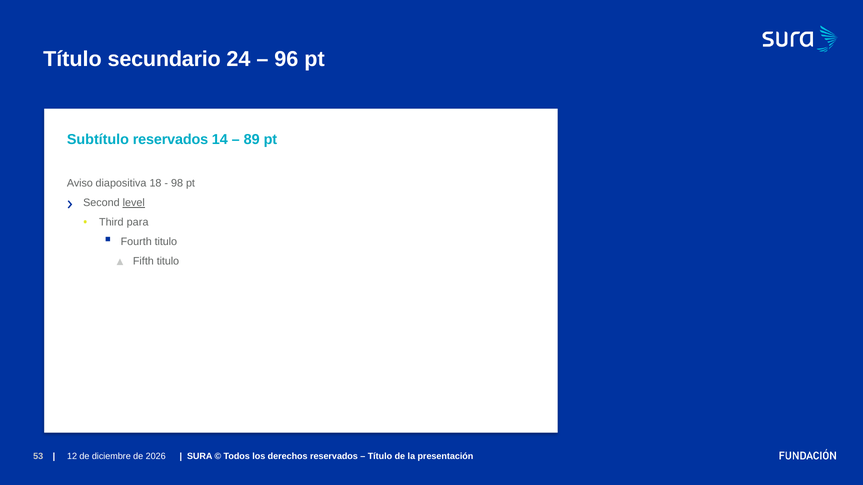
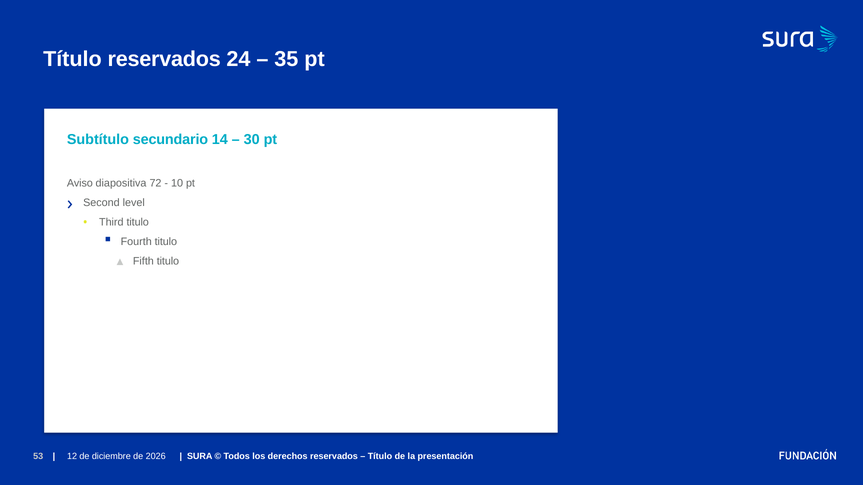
Título secundario: secundario -> reservados
96: 96 -> 35
Subtítulo reservados: reservados -> secundario
89: 89 -> 30
18: 18 -> 72
98: 98 -> 10
level underline: present -> none
Third para: para -> titulo
